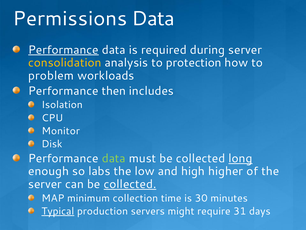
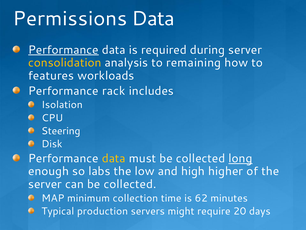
protection: protection -> remaining
problem: problem -> features
then: then -> rack
Monitor: Monitor -> Steering
data at (114, 158) colour: light green -> yellow
collected at (130, 184) underline: present -> none
30: 30 -> 62
Typical underline: present -> none
31: 31 -> 20
